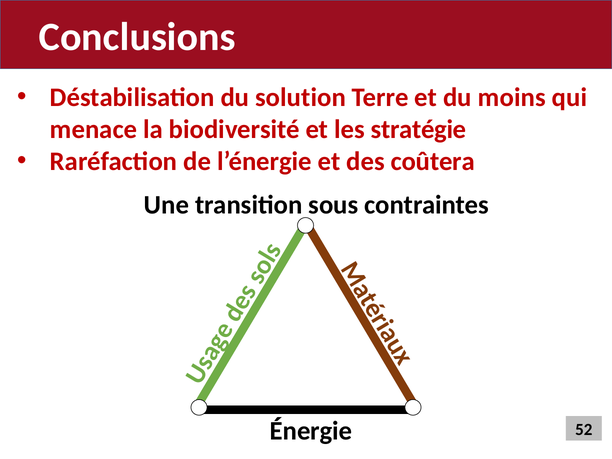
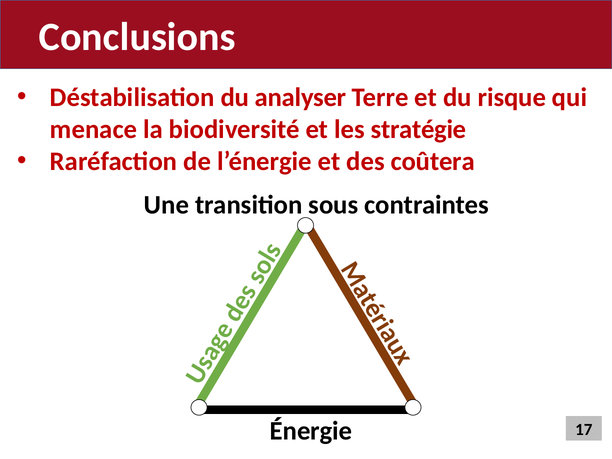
solution: solution -> analyser
moins: moins -> risque
52: 52 -> 17
